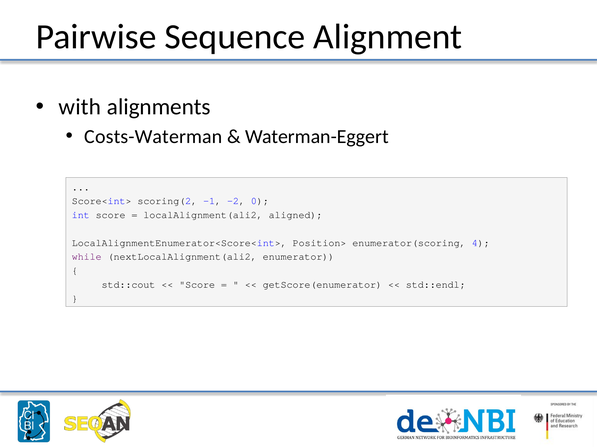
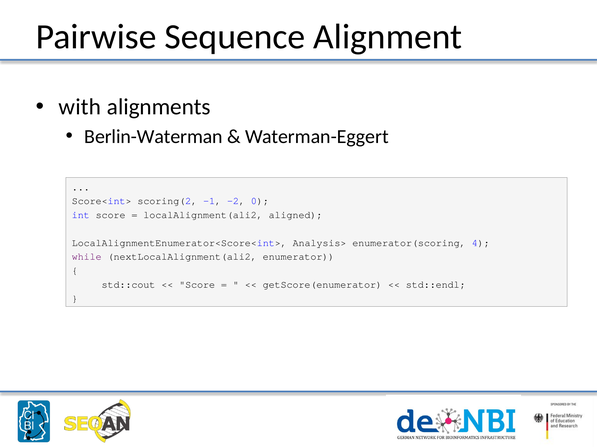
Costs-Waterman: Costs-Waterman -> Berlin-Waterman
Position>: Position> -> Analysis>
